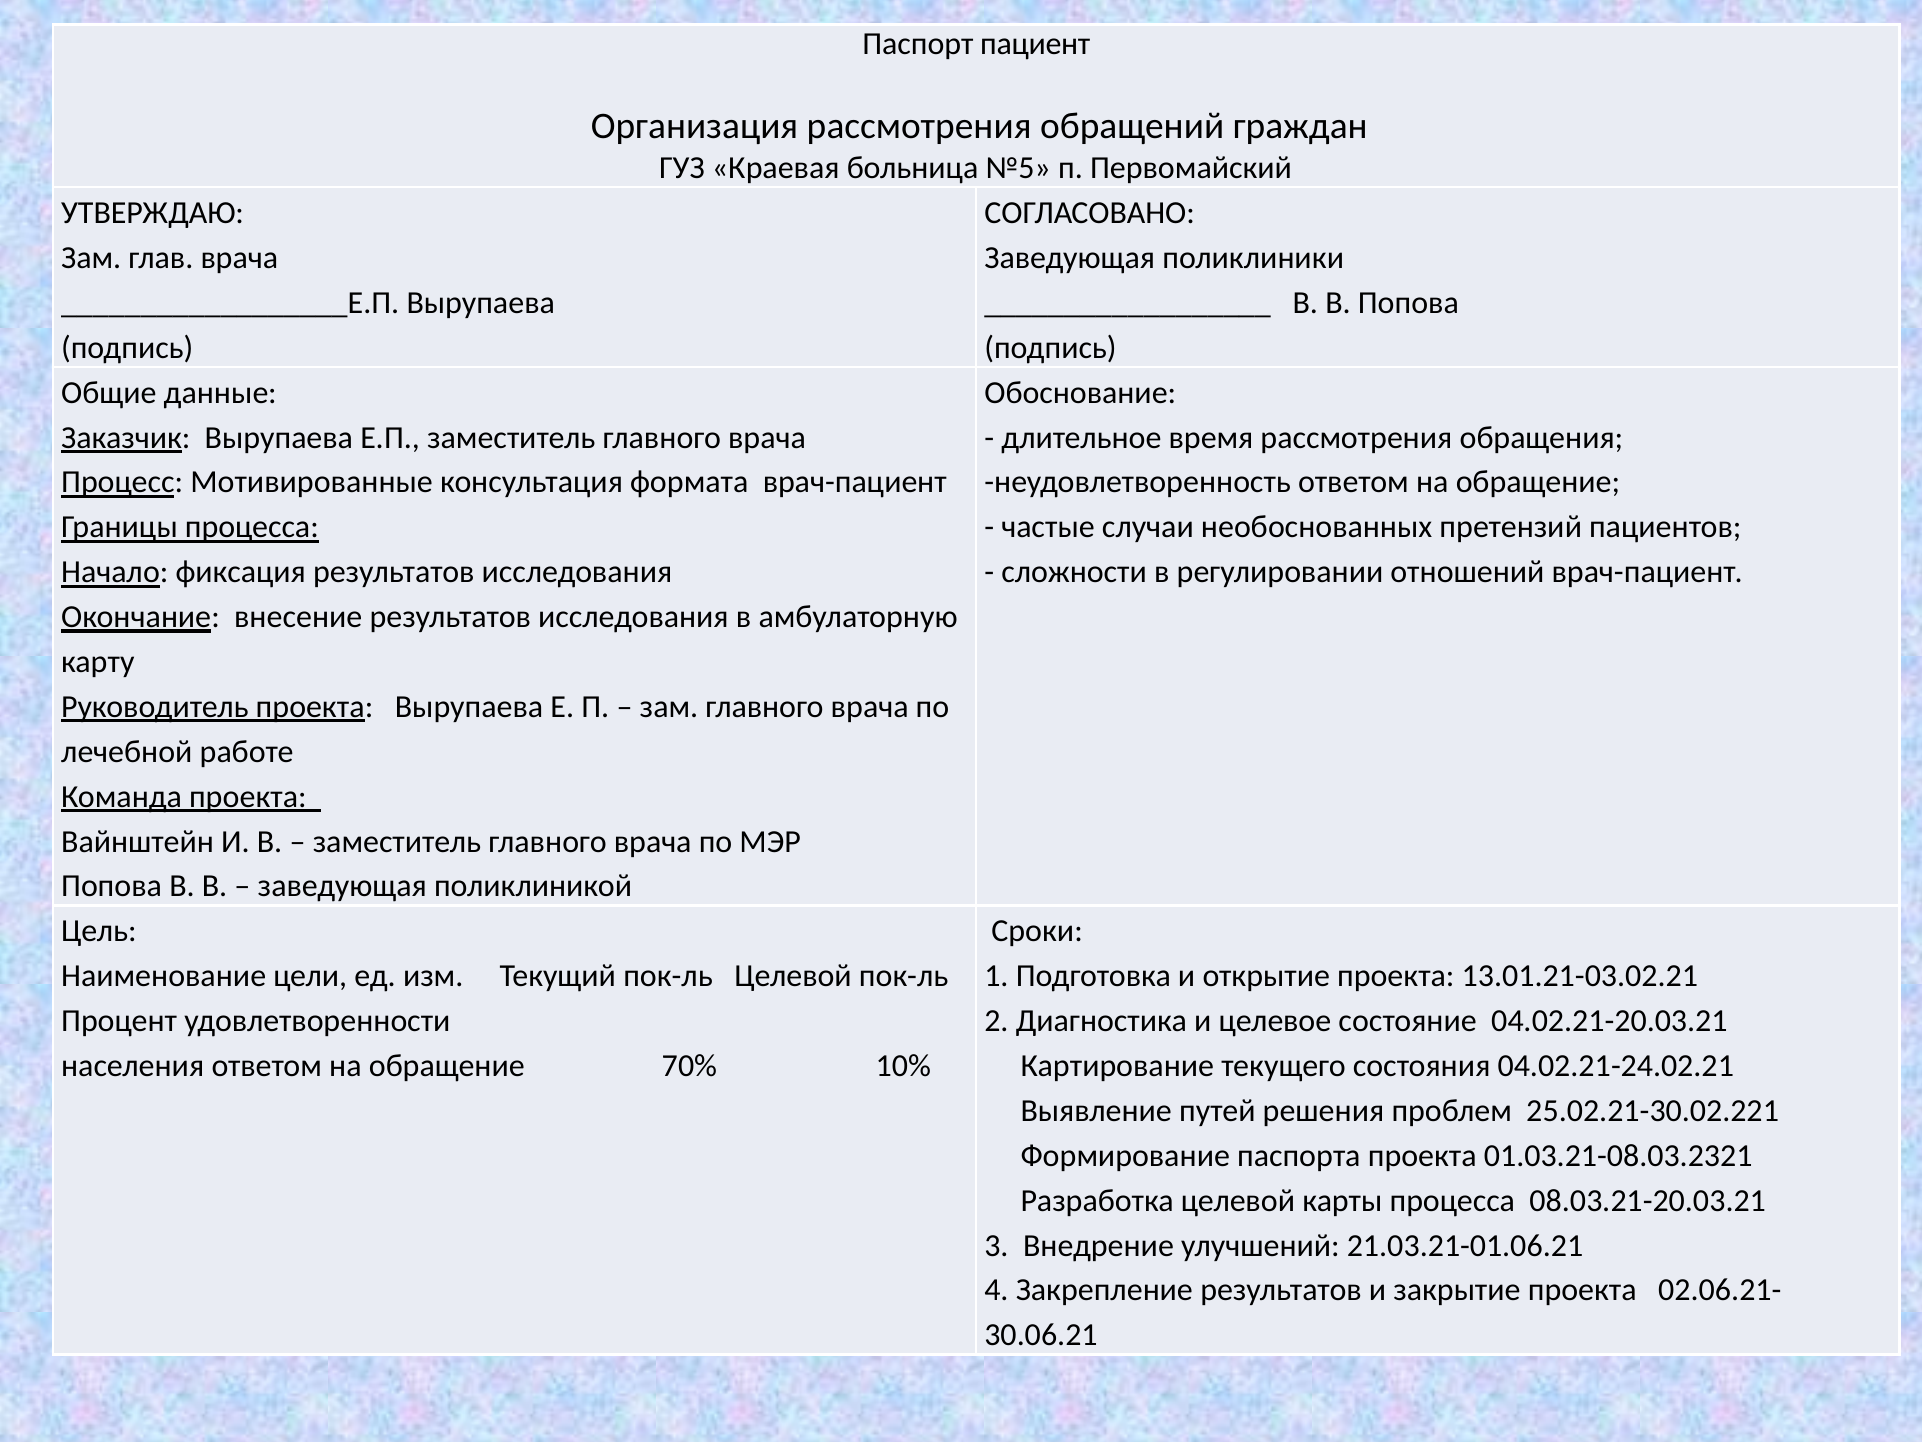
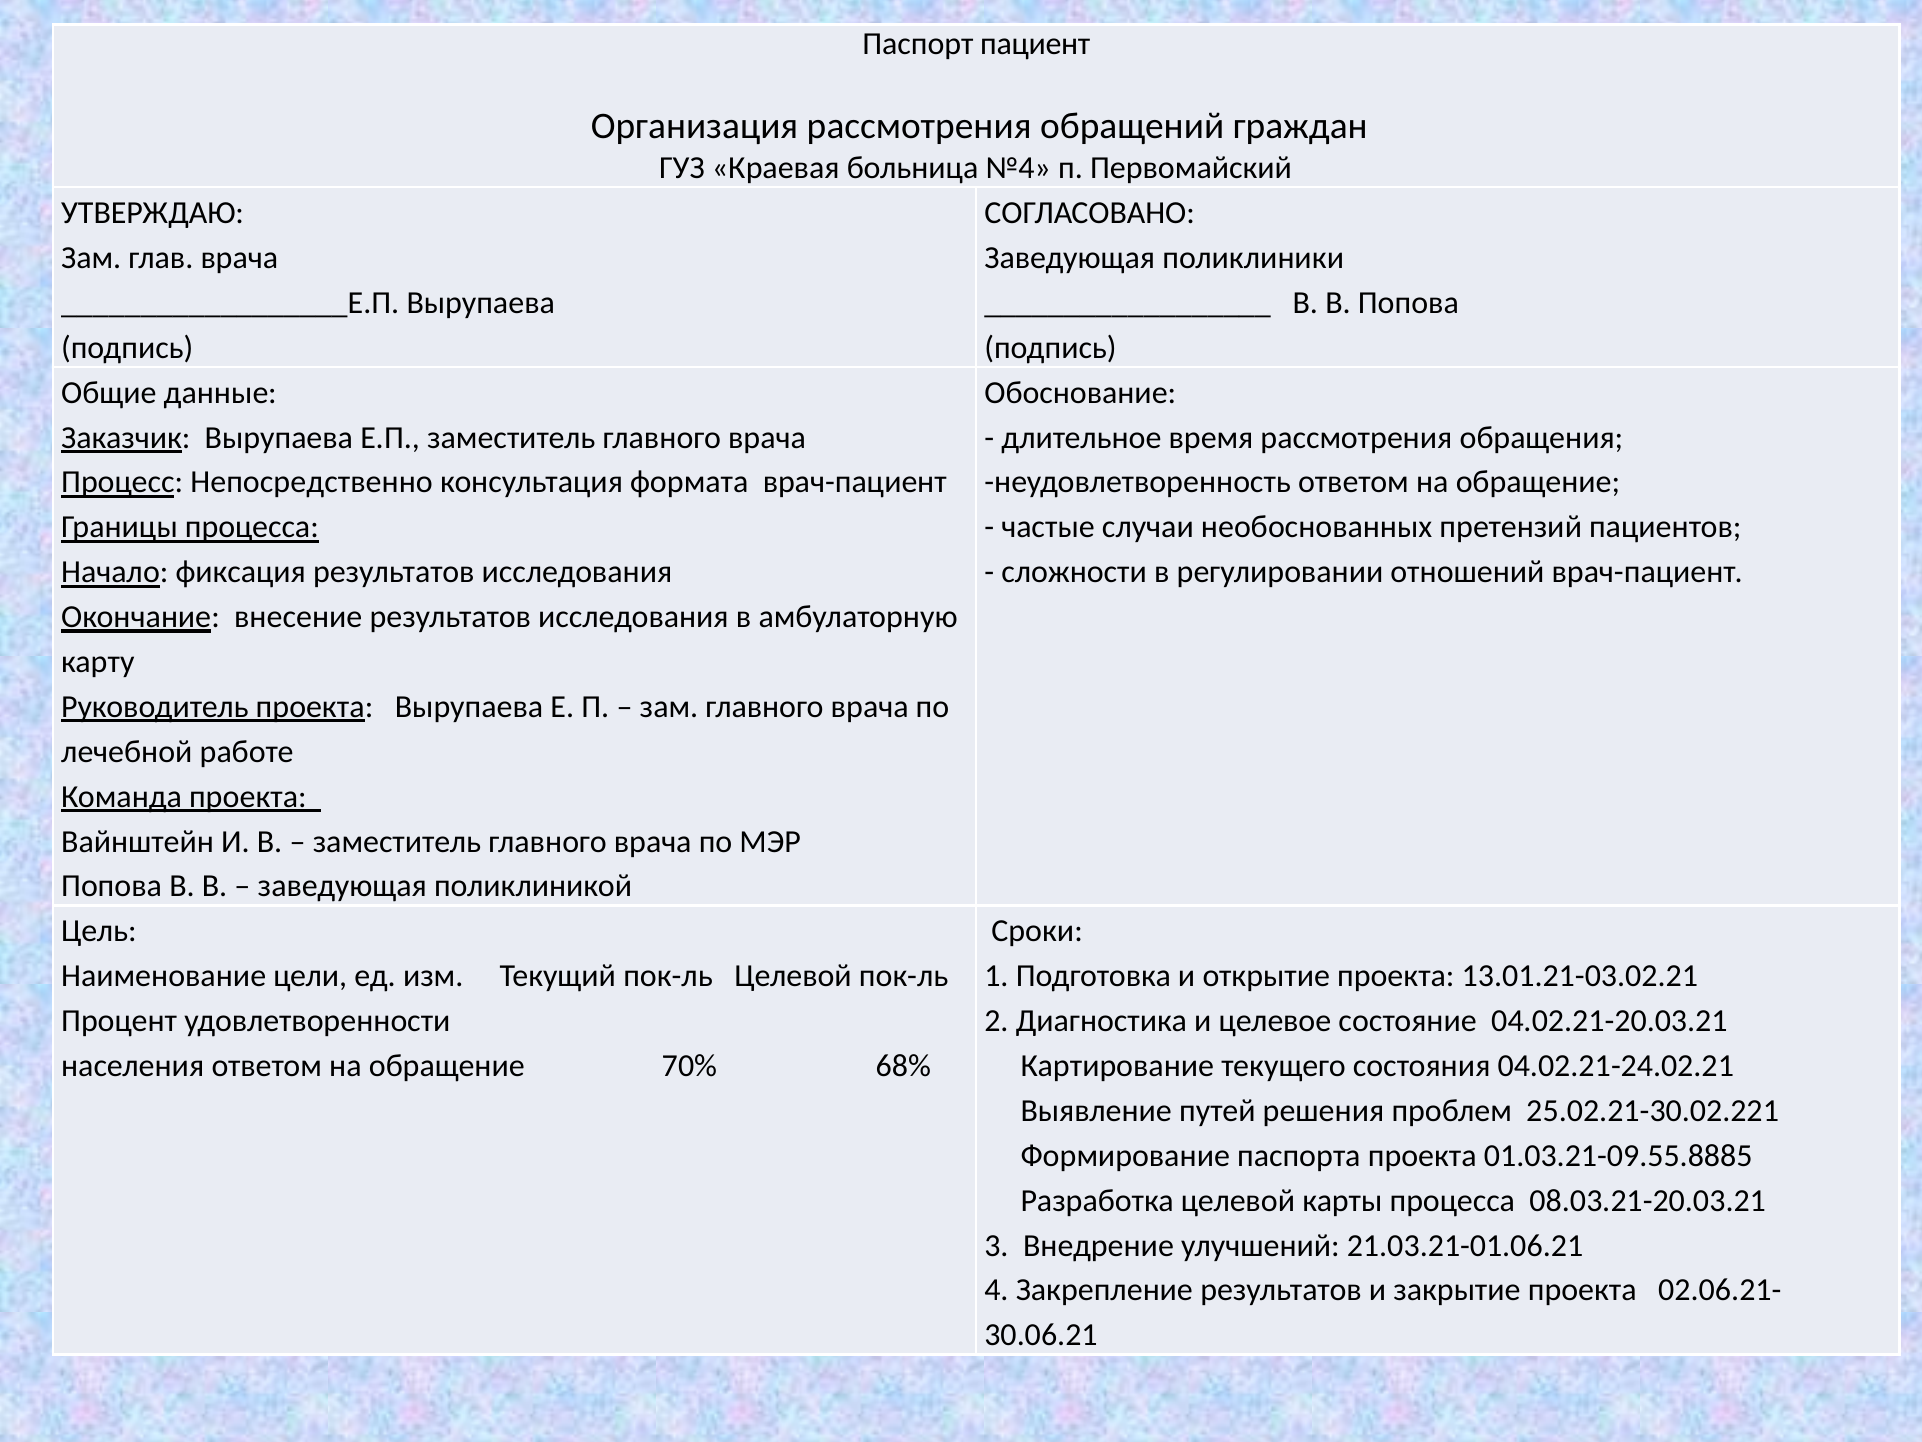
№5: №5 -> №4
Мотивированные: Мотивированные -> Непосредственно
10%: 10% -> 68%
01.03.21-08.03.2321: 01.03.21-08.03.2321 -> 01.03.21-09.55.8885
